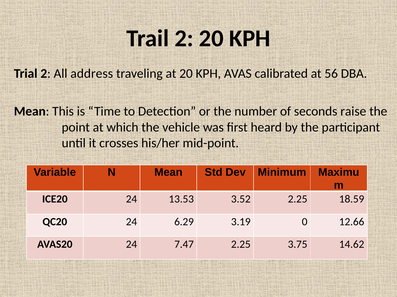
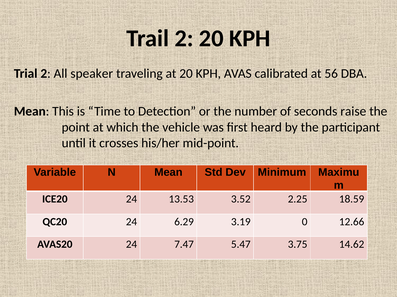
address: address -> speaker
7.47 2.25: 2.25 -> 5.47
